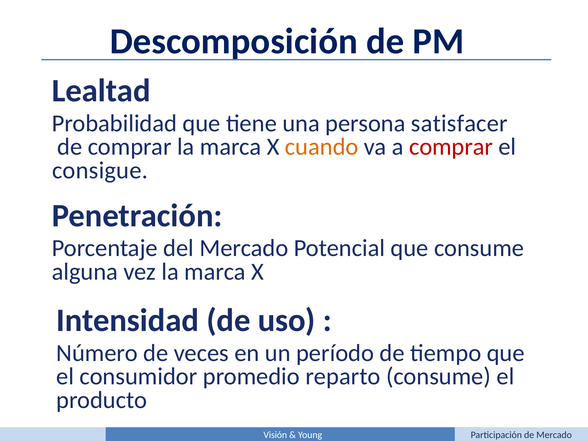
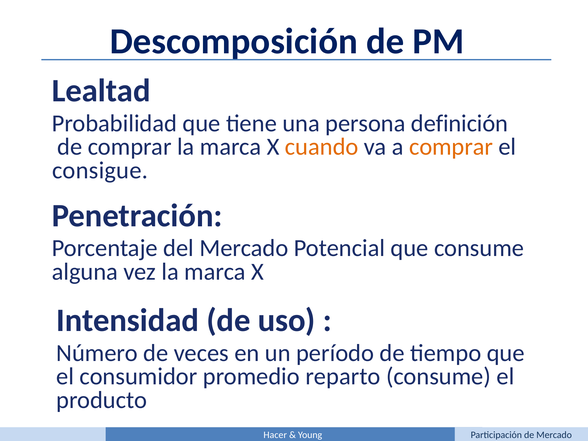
satisfacer: satisfacer -> definición
comprar at (451, 147) colour: red -> orange
Visión: Visión -> Hacer
